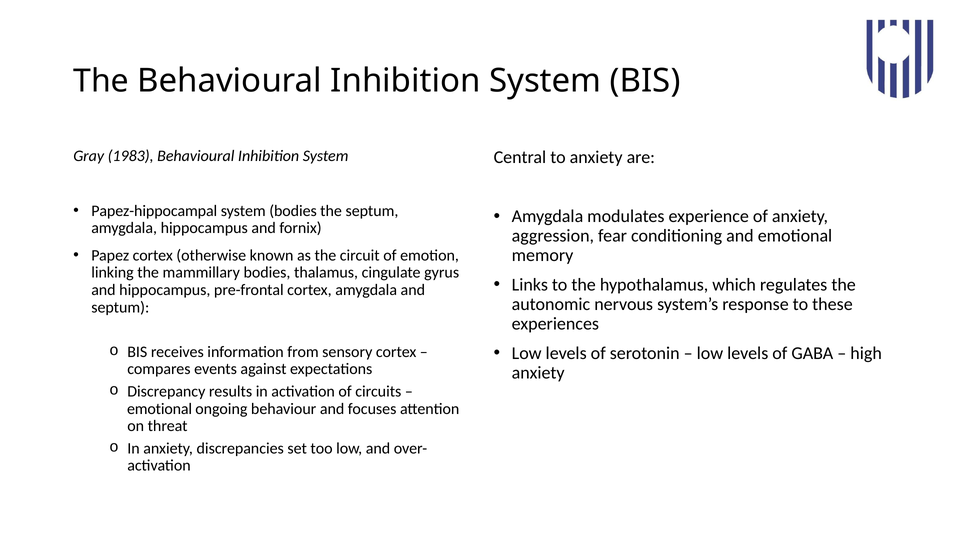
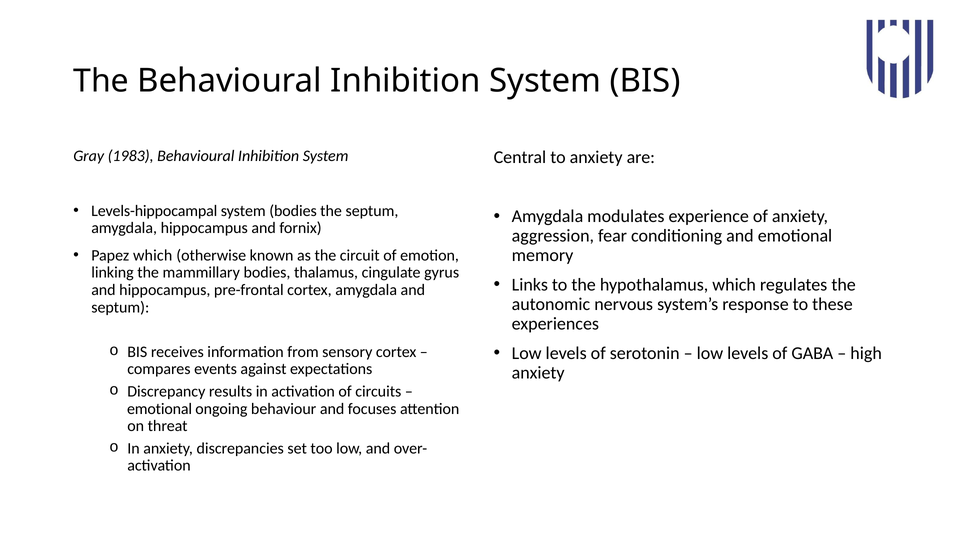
Papez-hippocampal: Papez-hippocampal -> Levels-hippocampal
Papez cortex: cortex -> which
